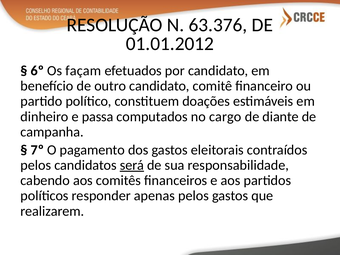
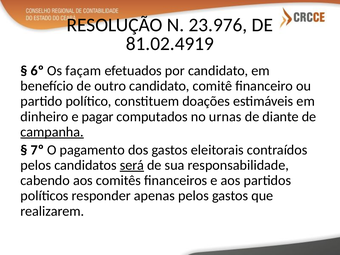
63.376: 63.376 -> 23.976
01.01.2012: 01.01.2012 -> 81.02.4919
passa: passa -> pagar
cargo: cargo -> urnas
campanha underline: none -> present
